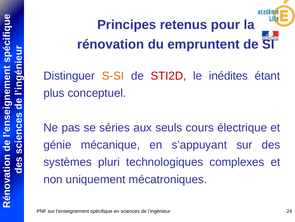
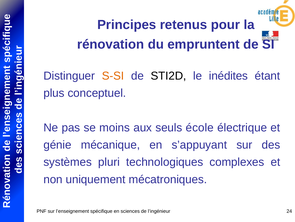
STI2D colour: red -> black
séries: séries -> moins
cours: cours -> école
